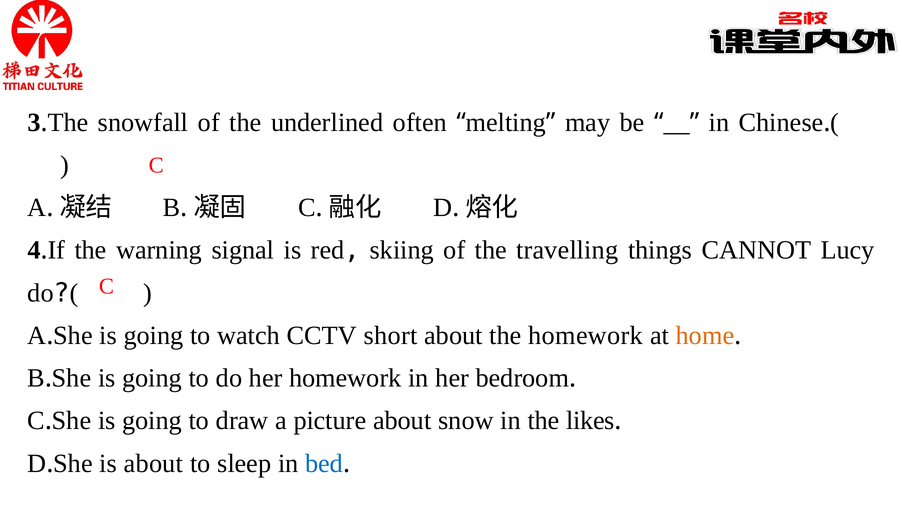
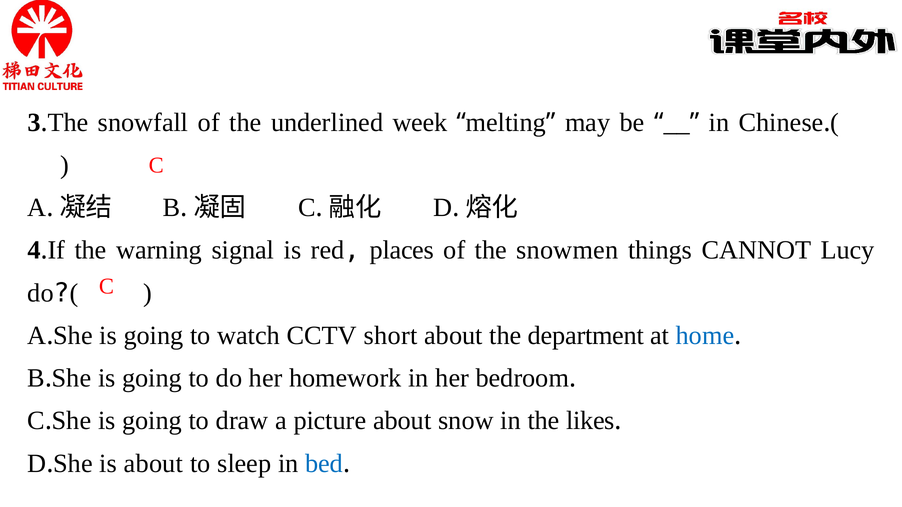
often: often -> week
skiing: skiing -> places
travelling: travelling -> snowmen
the homework: homework -> department
home colour: orange -> blue
